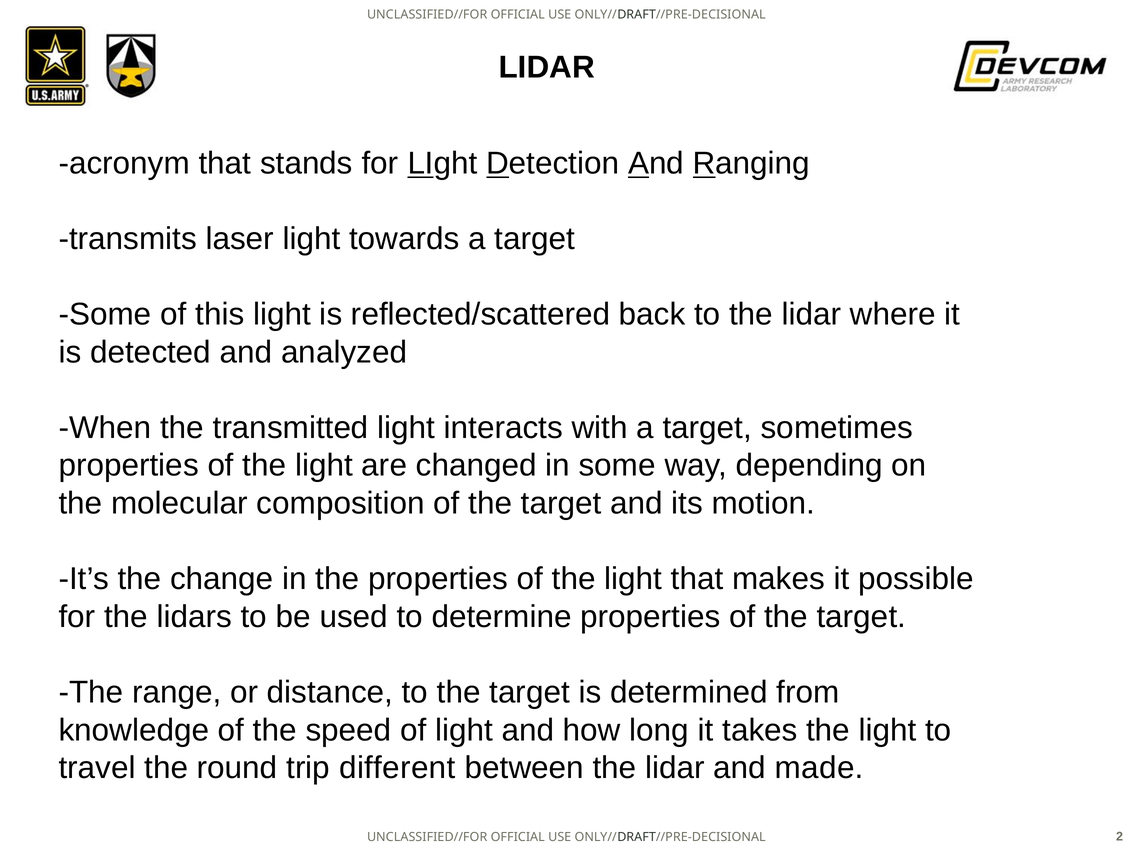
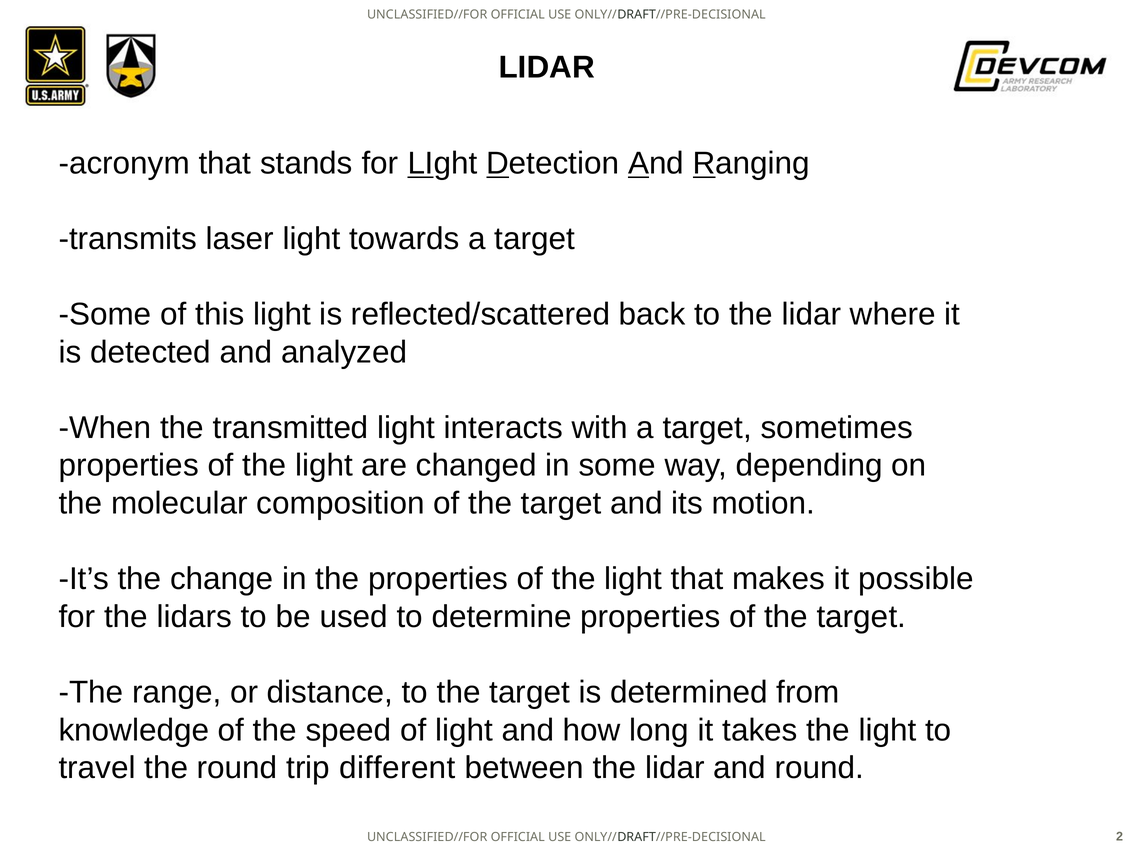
and made: made -> round
